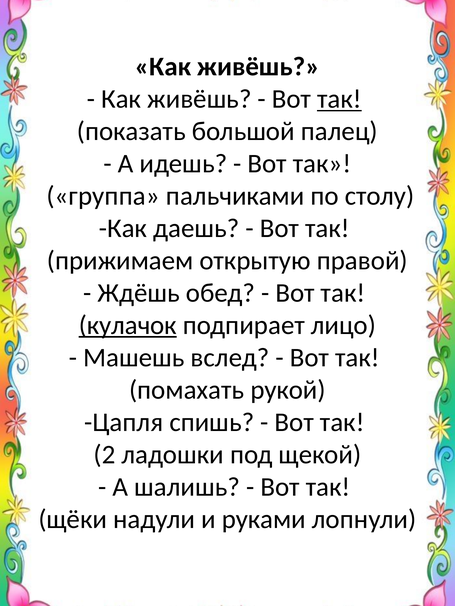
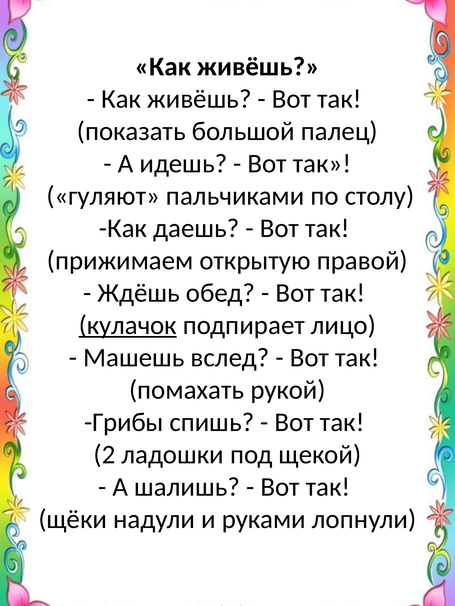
так at (339, 99) underline: present -> none
группа: группа -> гуляют
Цапля: Цапля -> Грибы
